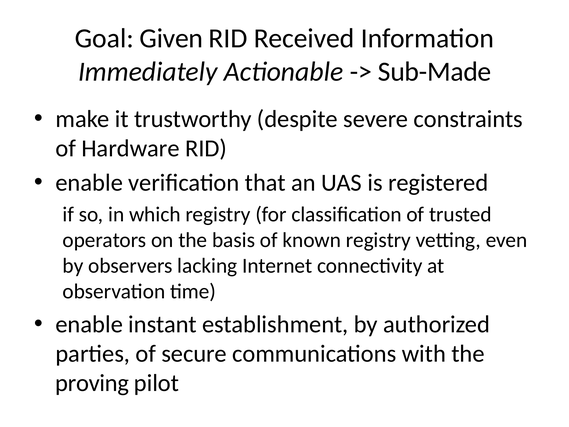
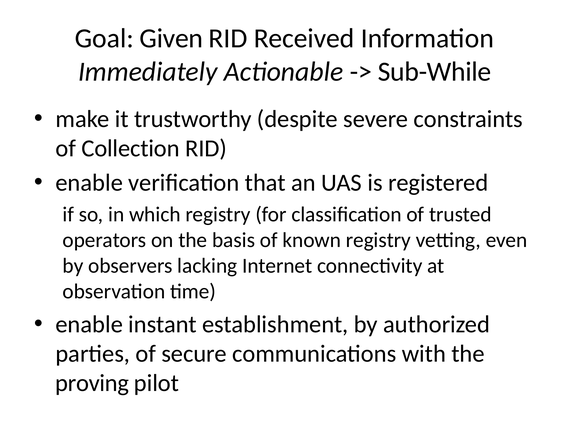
Sub-Made: Sub-Made -> Sub-While
Hardware: Hardware -> Collection
